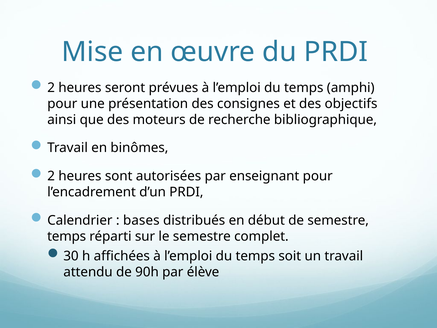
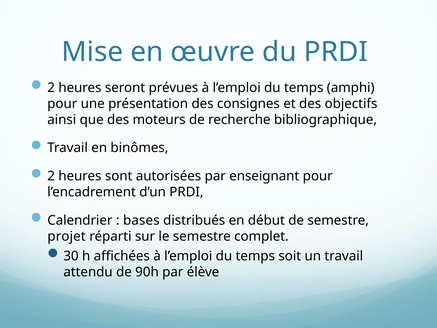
temps at (67, 236): temps -> projet
